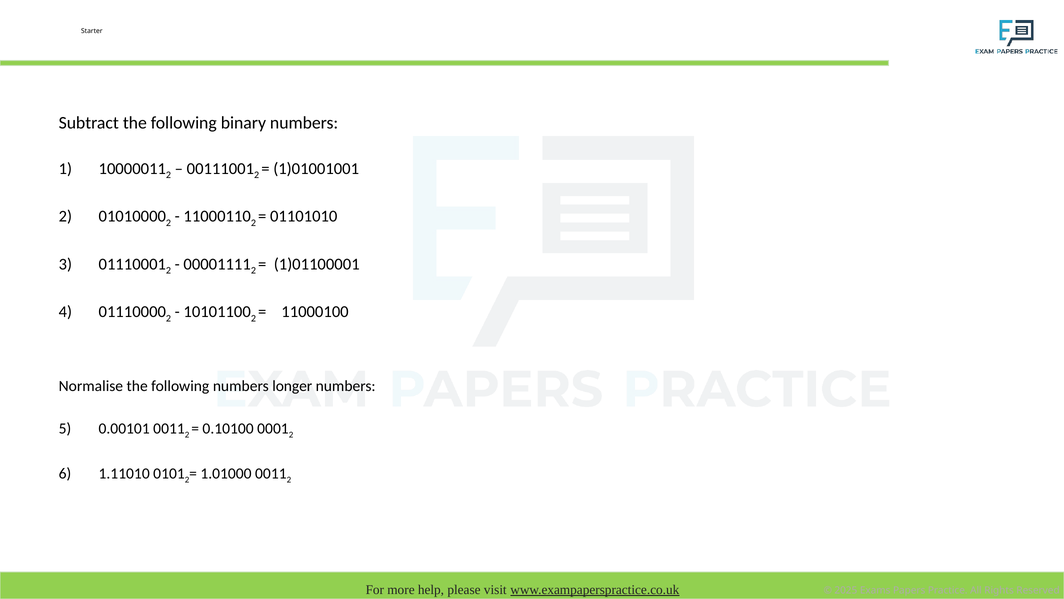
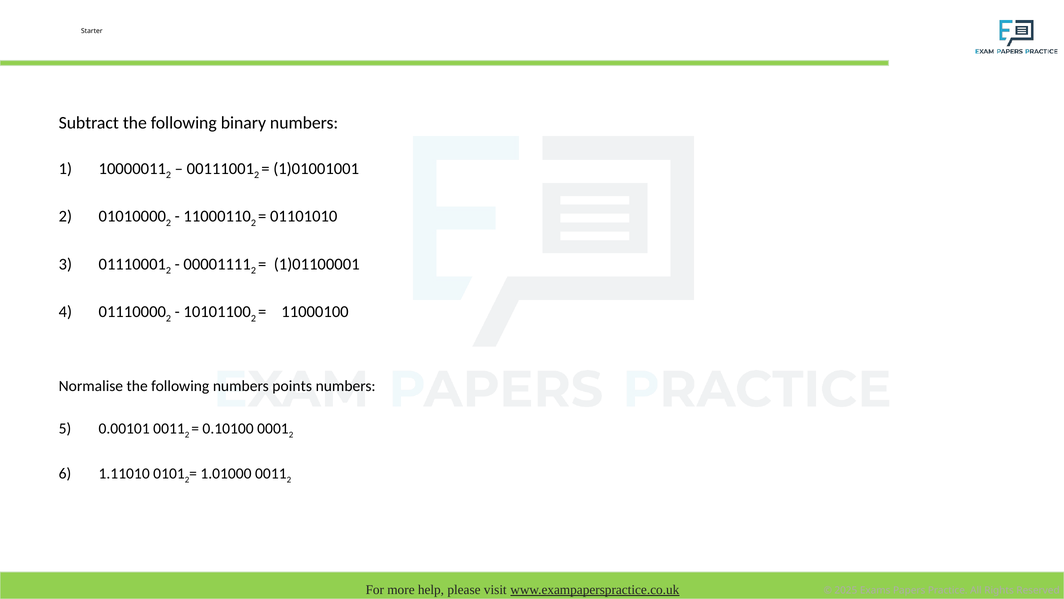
longer: longer -> points
